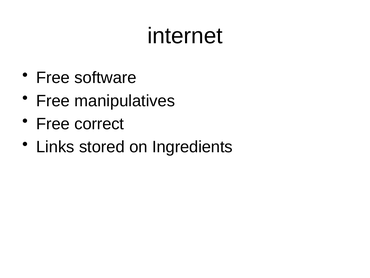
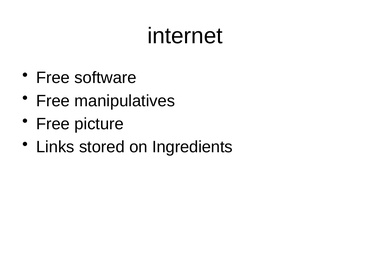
correct: correct -> picture
